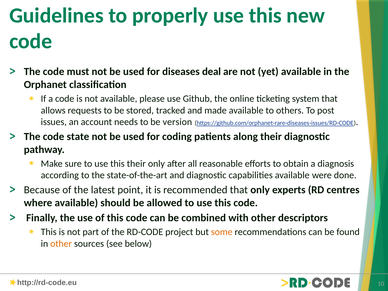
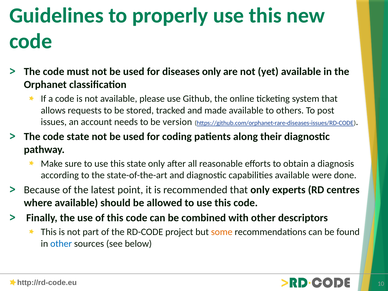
diseases deal: deal -> only
this their: their -> state
other at (61, 244) colour: orange -> blue
